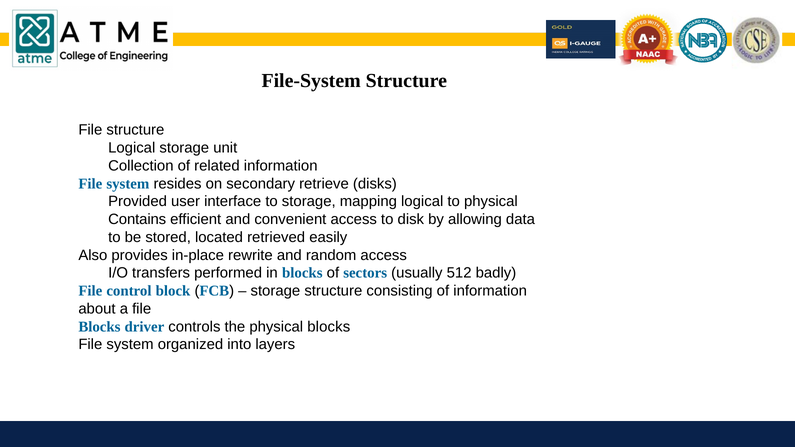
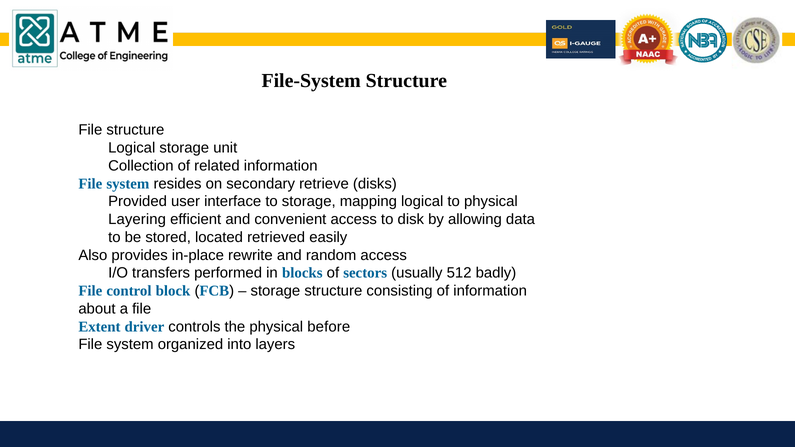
Contains: Contains -> Layering
Blocks at (99, 327): Blocks -> Extent
physical blocks: blocks -> before
